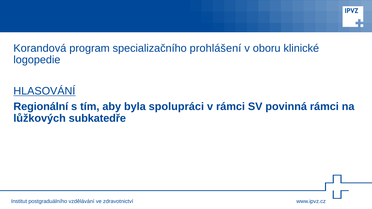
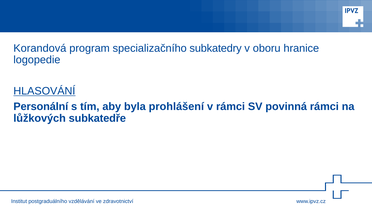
prohlášení: prohlášení -> subkatedry
klinické: klinické -> hranice
Regionální: Regionální -> Personální
spolupráci: spolupráci -> prohlášení
